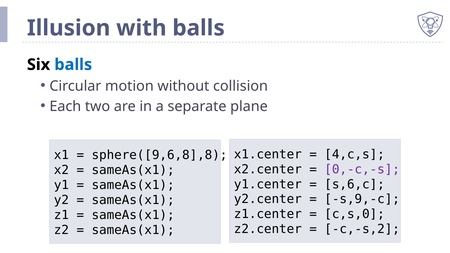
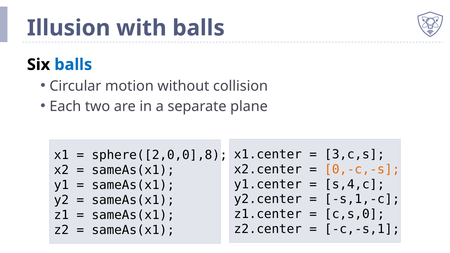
4,c,s: 4,c,s -> 3,c,s
sphere([9,6,8],8: sphere([9,6,8],8 -> sphere([2,0,0],8
0,-c,-s colour: purple -> orange
s,6,c: s,6,c -> s,4,c
s,9,-c: s,9,-c -> s,1,-c
c,-s,2: c,-s,2 -> c,-s,1
